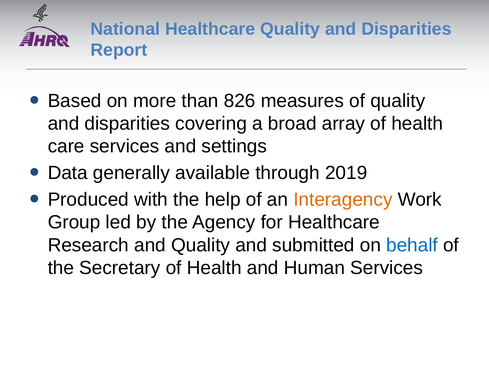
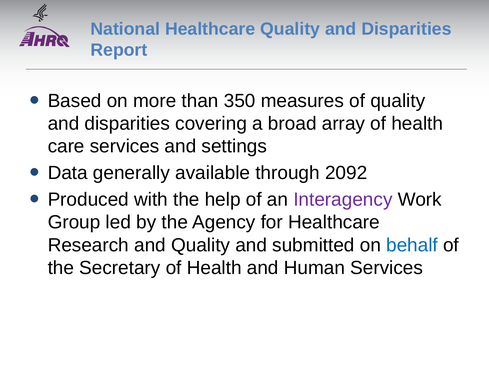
826: 826 -> 350
2019: 2019 -> 2092
Interagency colour: orange -> purple
